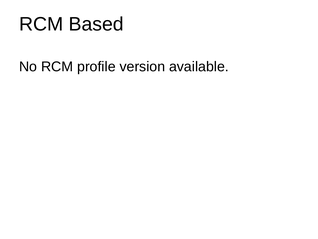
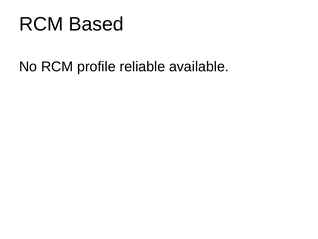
version: version -> reliable
